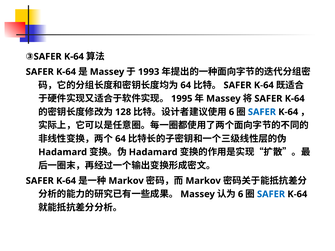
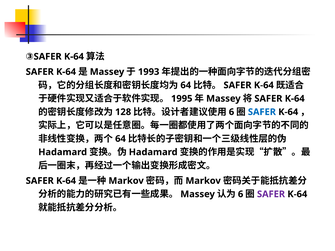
SAFER at (271, 194) colour: blue -> purple
